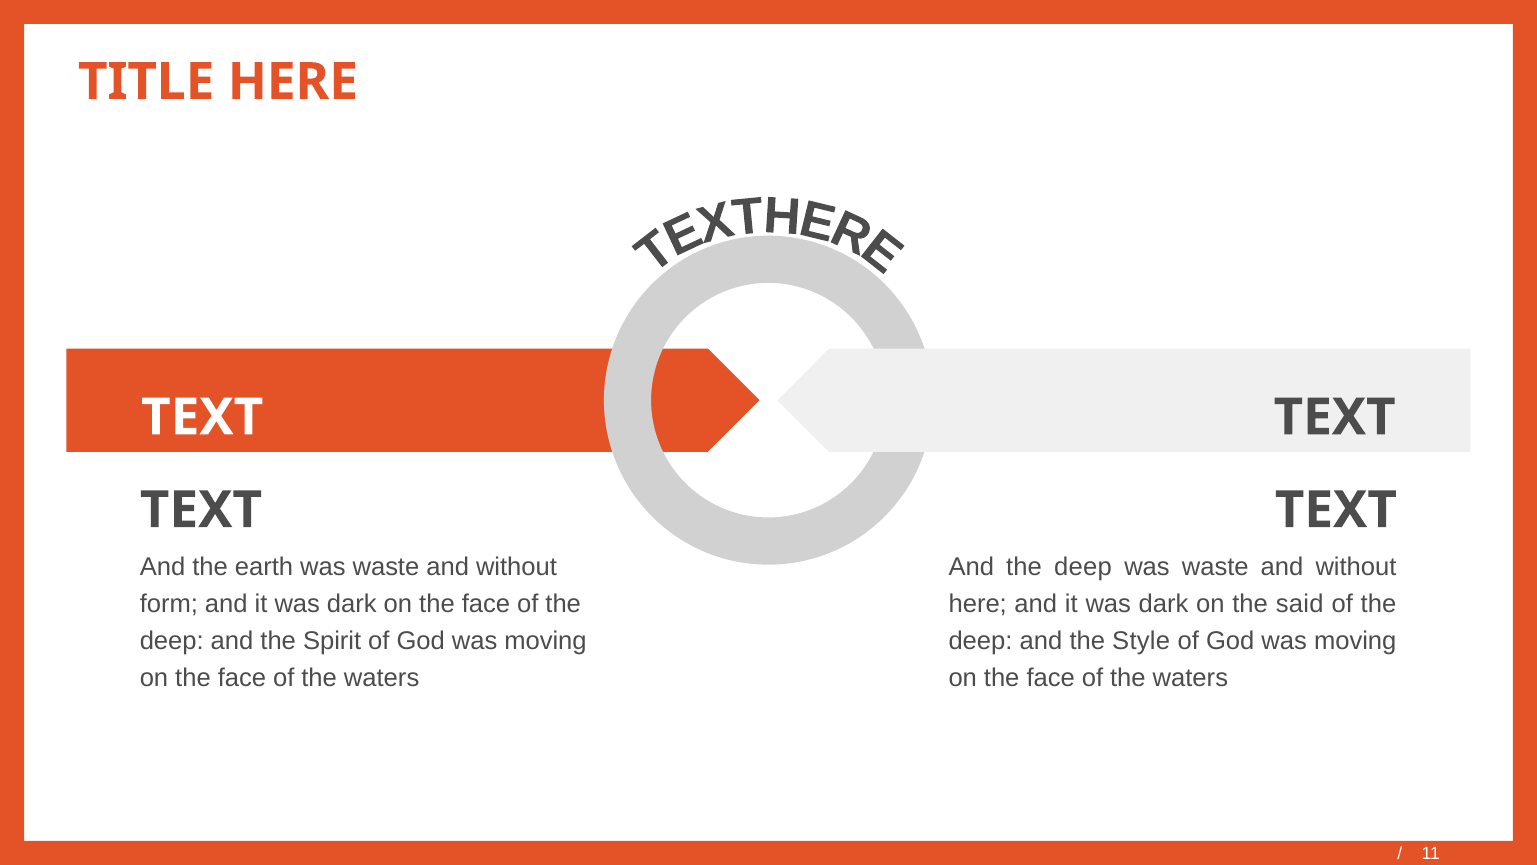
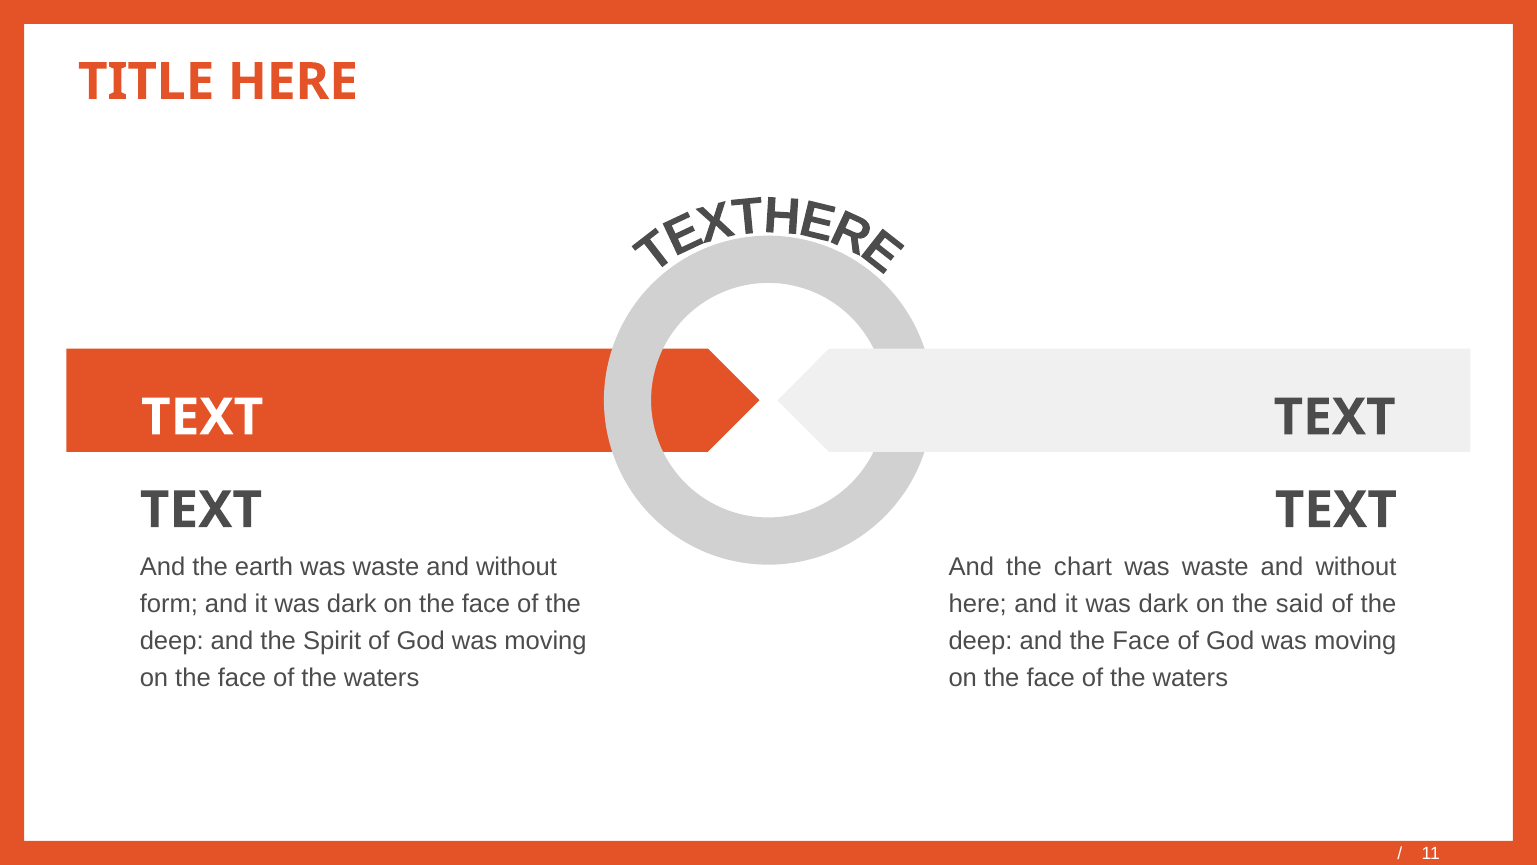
And the deep: deep -> chart
and the Style: Style -> Face
